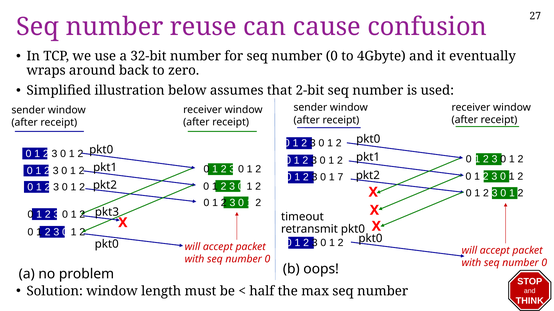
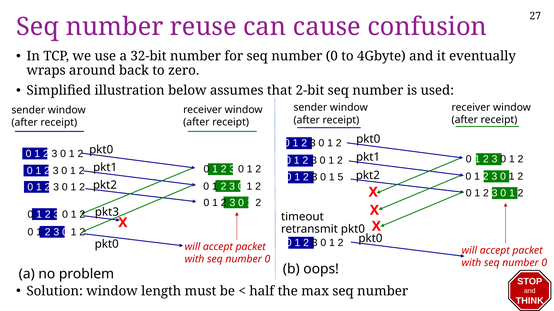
7: 7 -> 5
